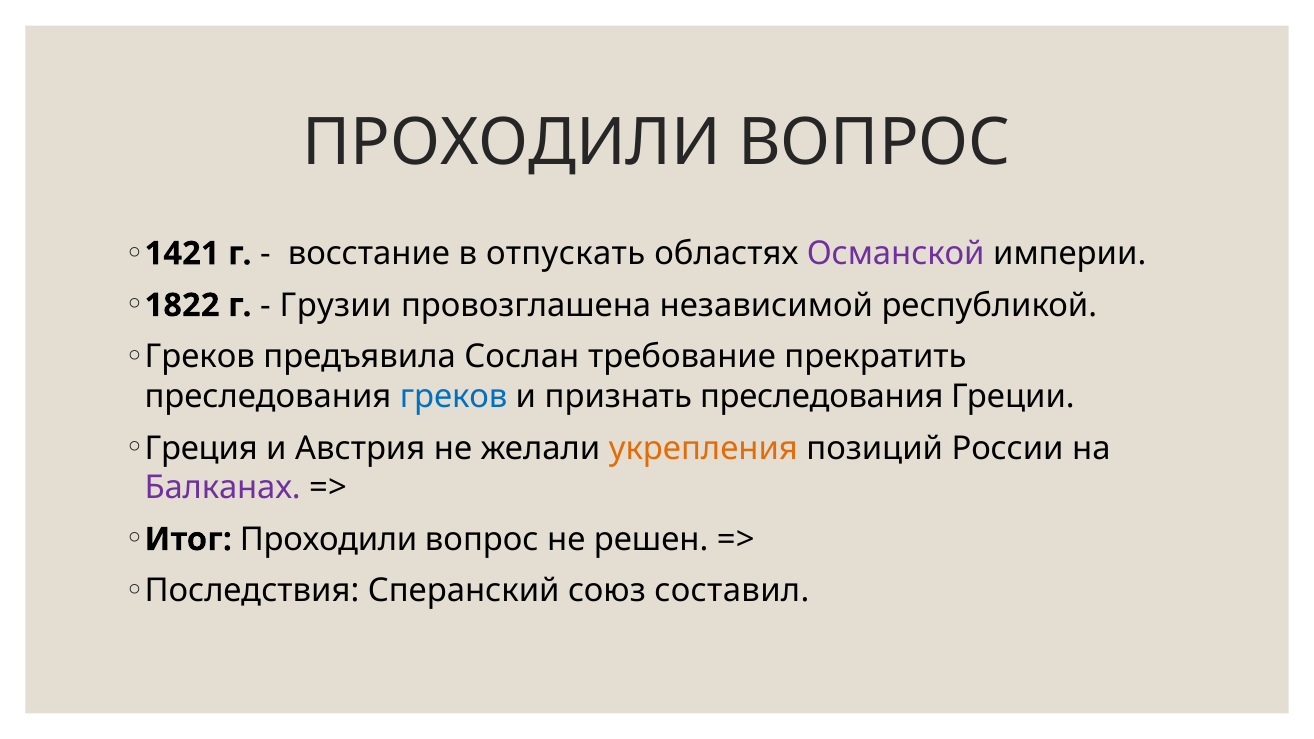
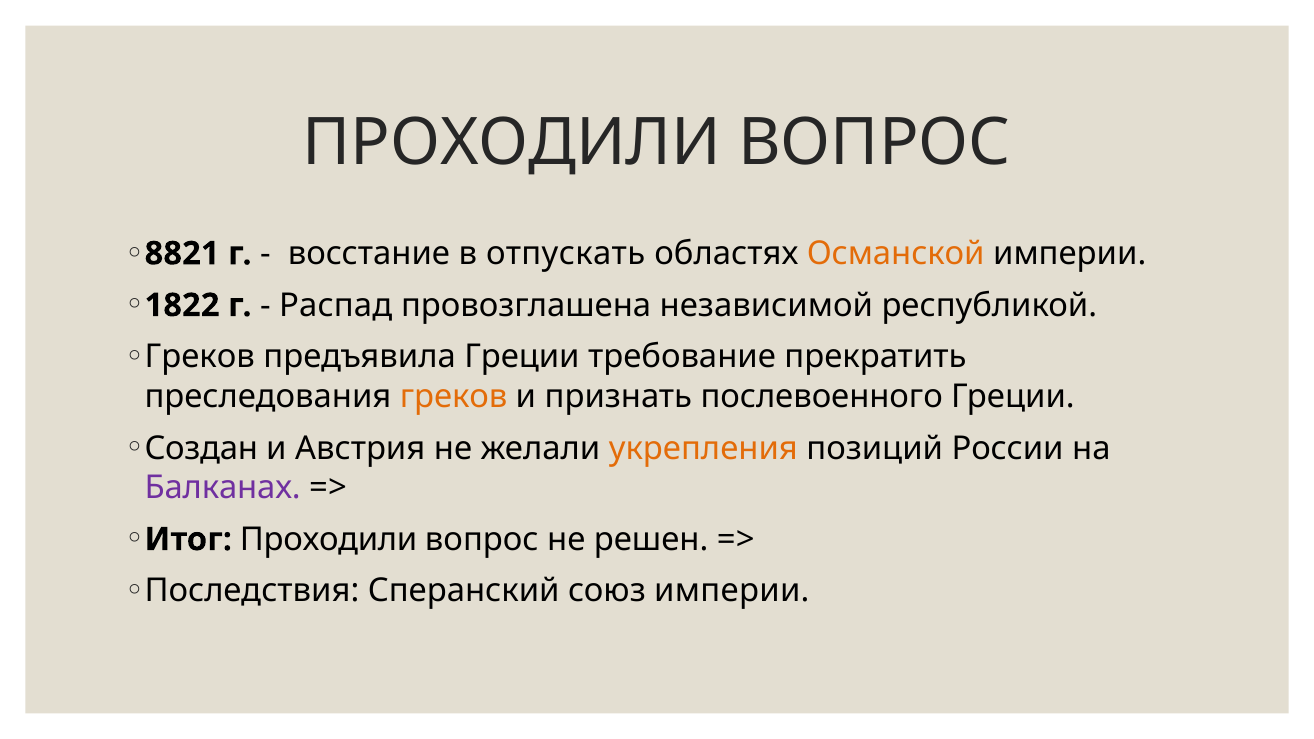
1421: 1421 -> 8821
Османской colour: purple -> orange
Грузии: Грузии -> Распад
предъявила Сослан: Сослан -> Греции
греков at (454, 397) colour: blue -> orange
признать преследования: преследования -> послевоенного
Греция: Греция -> Создан
союз составил: составил -> империи
